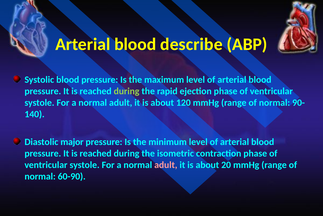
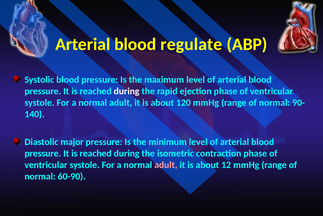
describe: describe -> regulate
during at (127, 91) colour: light green -> white
20: 20 -> 12
